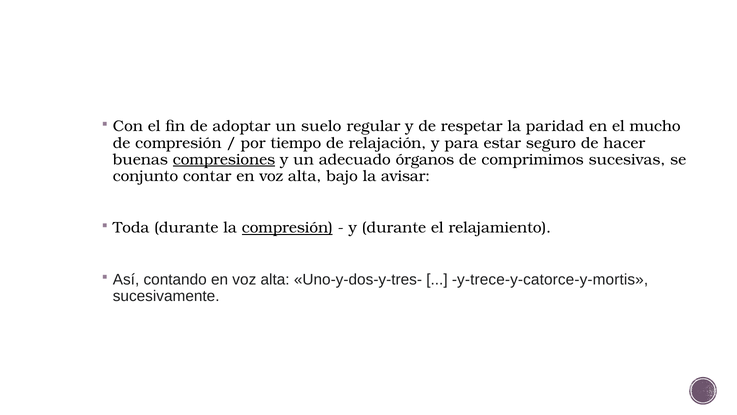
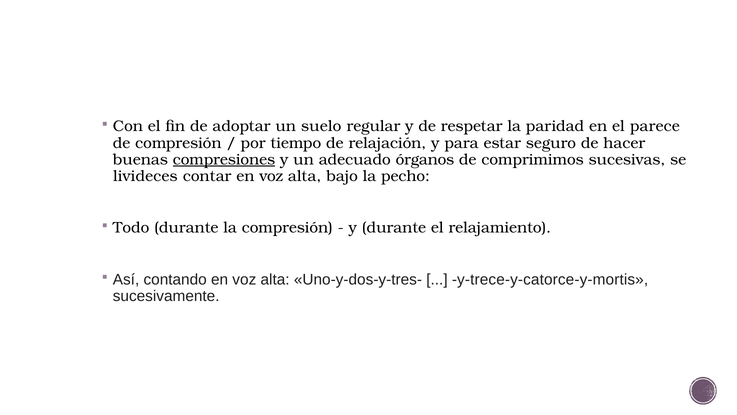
mucho: mucho -> parece
conjunto: conjunto -> livideces
avisar: avisar -> pecho
Toda: Toda -> Todo
compresión at (287, 228) underline: present -> none
